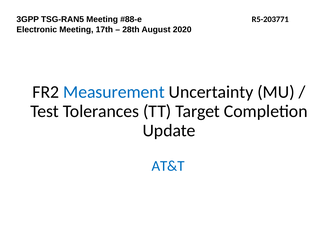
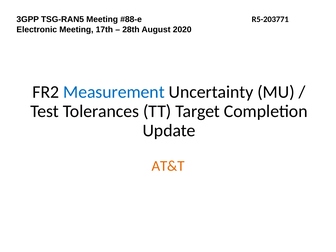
AT&T colour: blue -> orange
